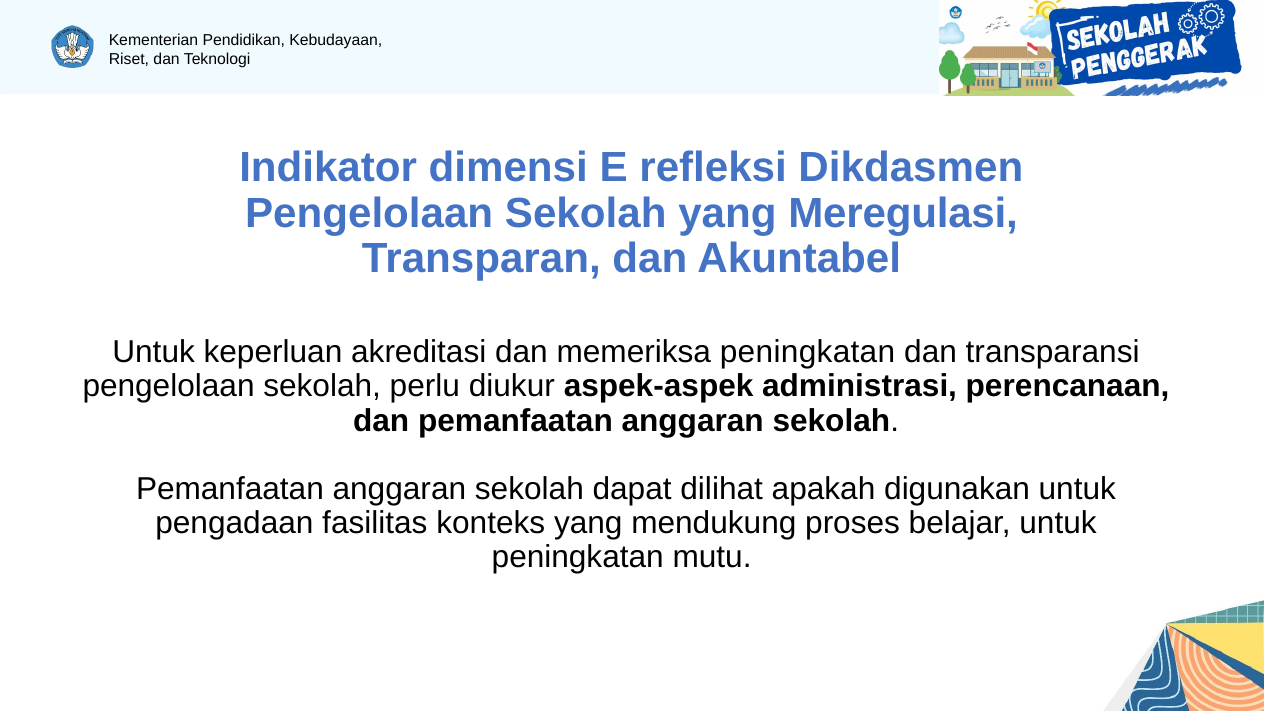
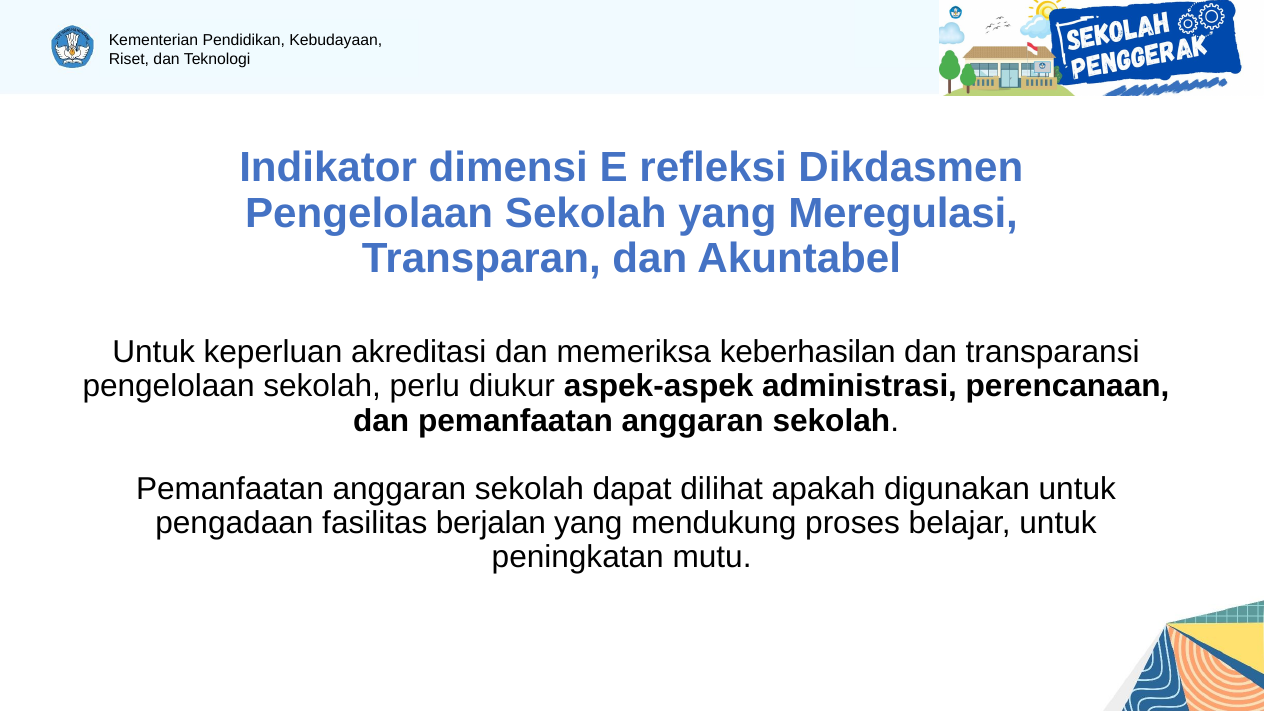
memeriksa peningkatan: peningkatan -> keberhasilan
konteks: konteks -> berjalan
